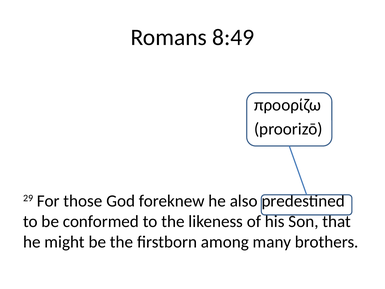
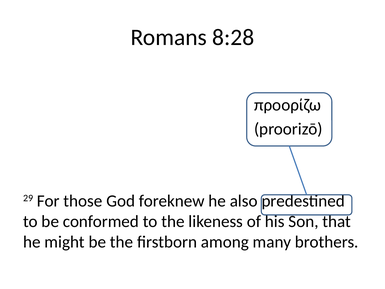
8:49: 8:49 -> 8:28
